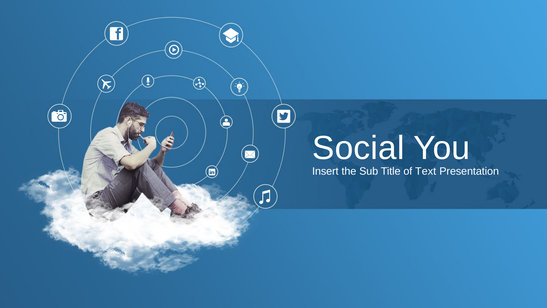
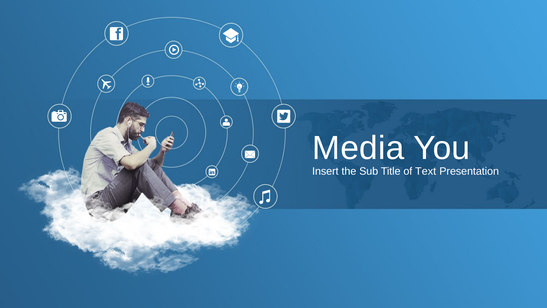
Social: Social -> Media
